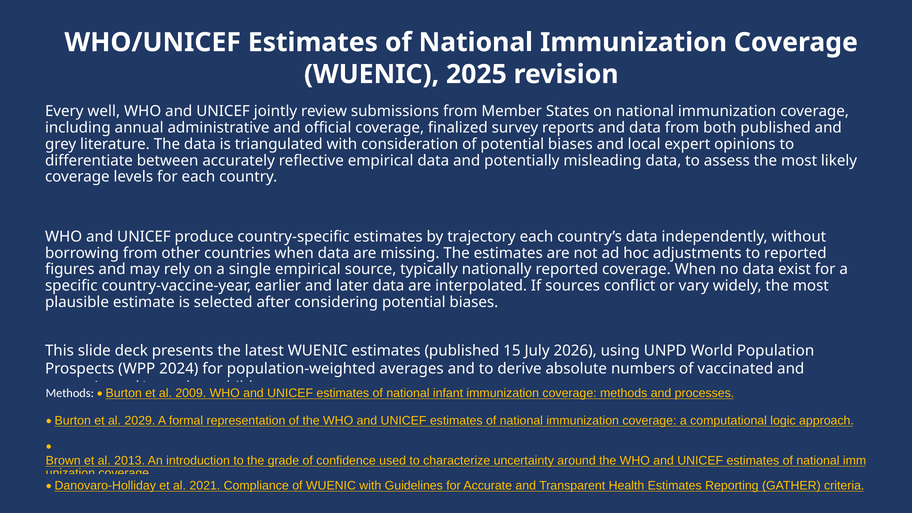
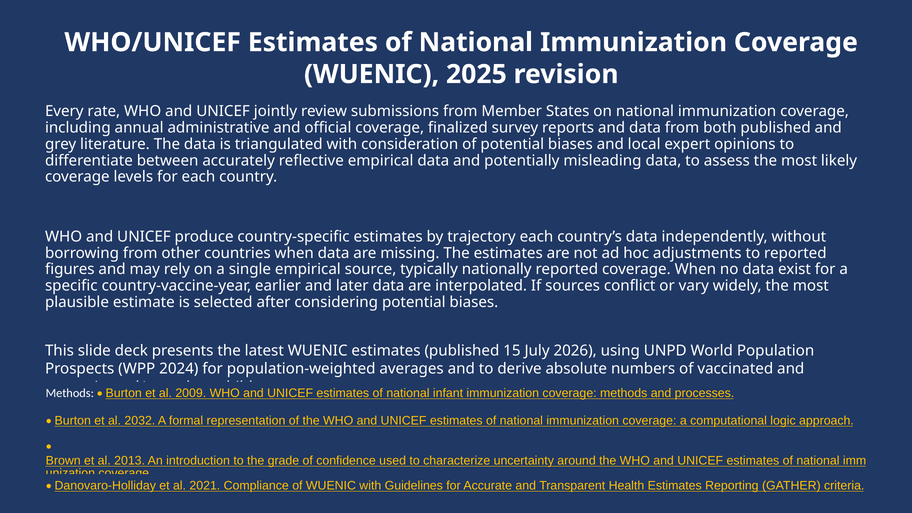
well: well -> rate
2029: 2029 -> 2032
